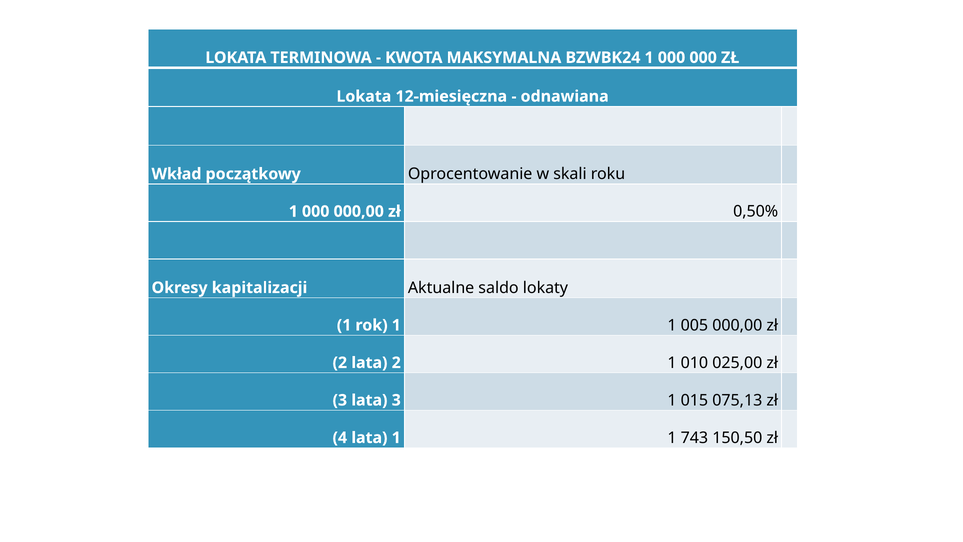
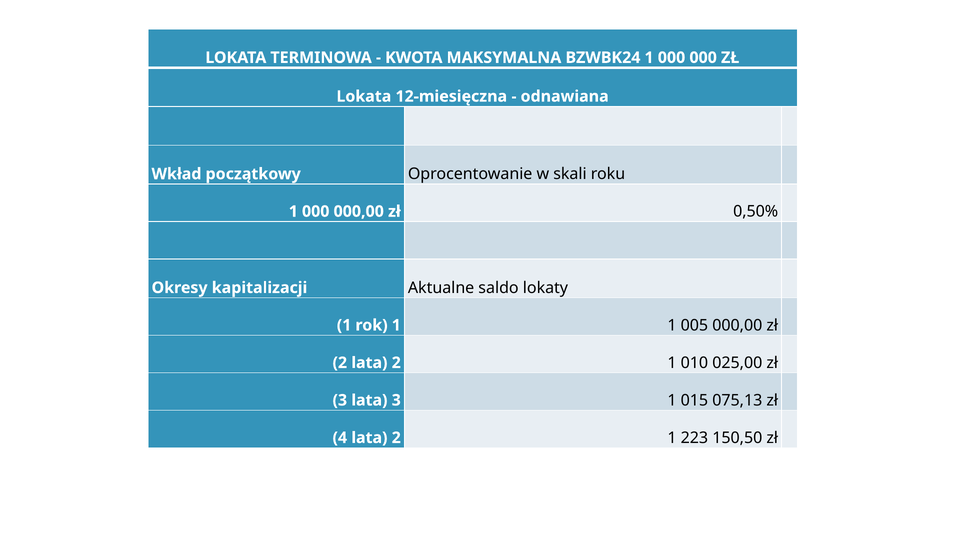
4 lata 1: 1 -> 2
743: 743 -> 223
